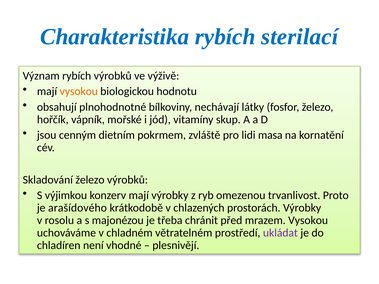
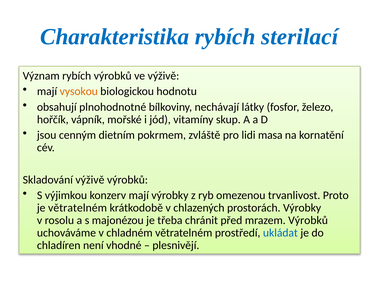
Skladování železo: železo -> výživě
je arašídového: arašídového -> větratelném
mrazem Vysokou: Vysokou -> Výrobků
ukládat colour: purple -> blue
